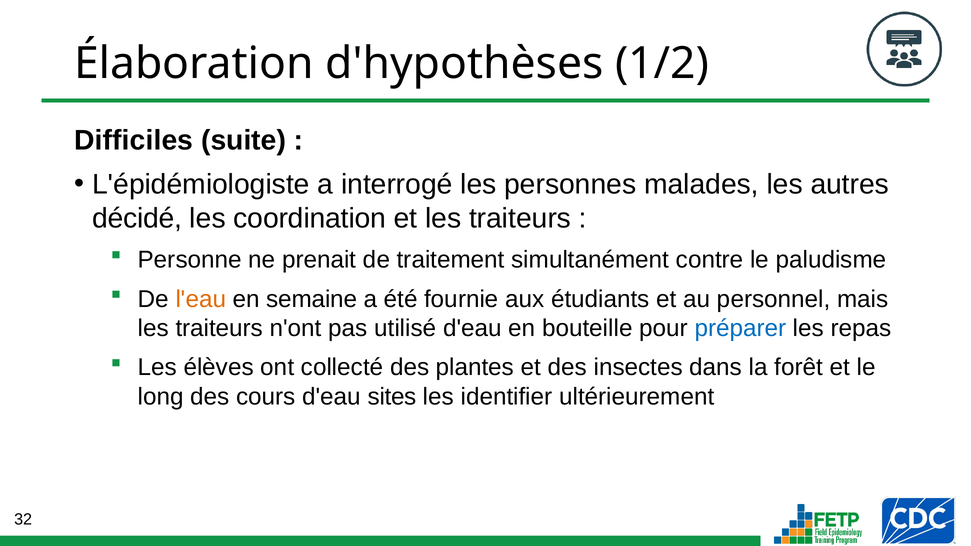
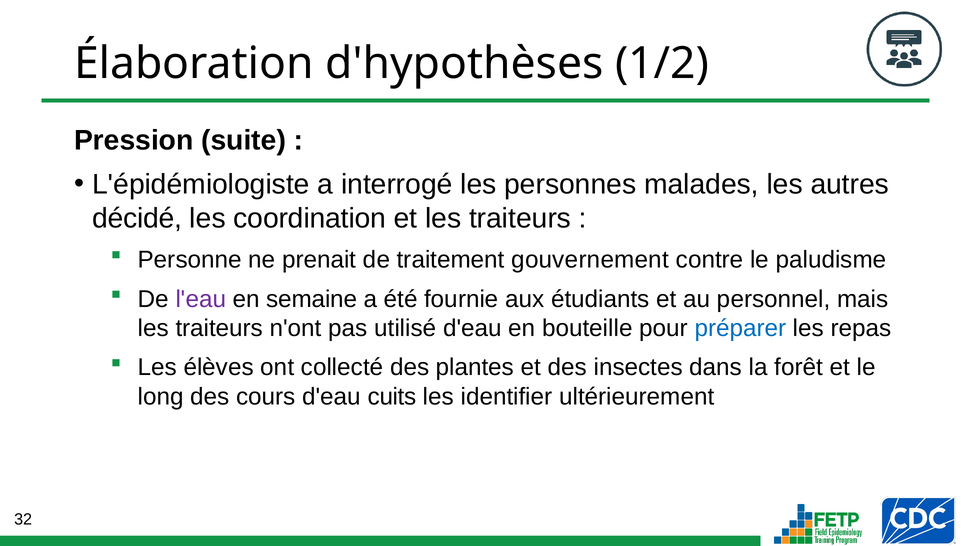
Difficiles: Difficiles -> Pression
simultanément: simultanément -> gouvernement
l'eau colour: orange -> purple
sites: sites -> cuits
